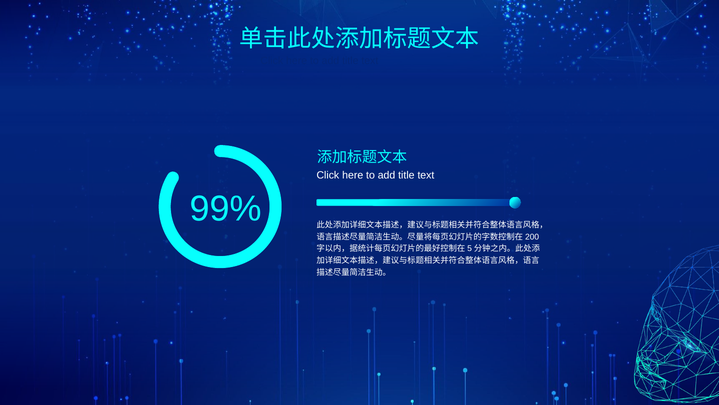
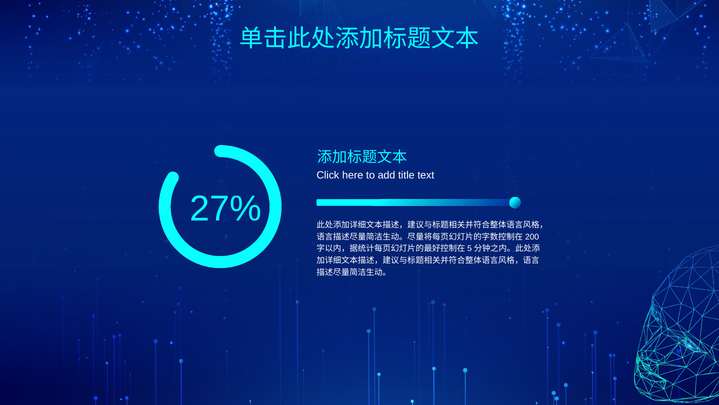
99%: 99% -> 27%
